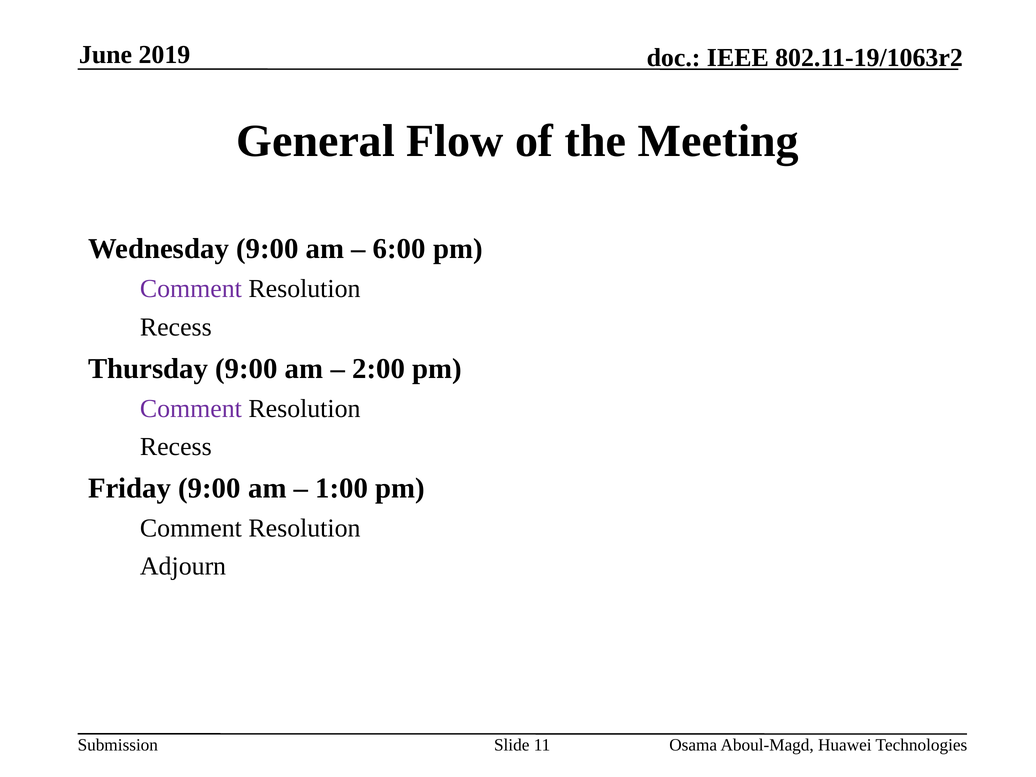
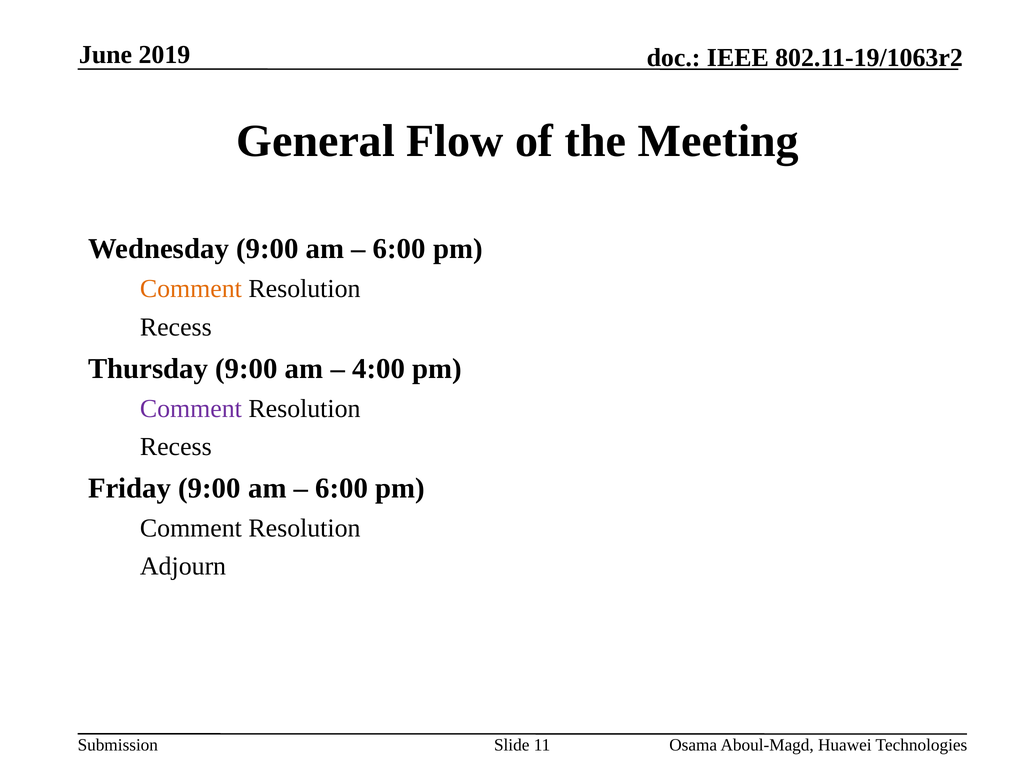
Comment at (191, 289) colour: purple -> orange
2:00: 2:00 -> 4:00
1:00 at (342, 488): 1:00 -> 6:00
